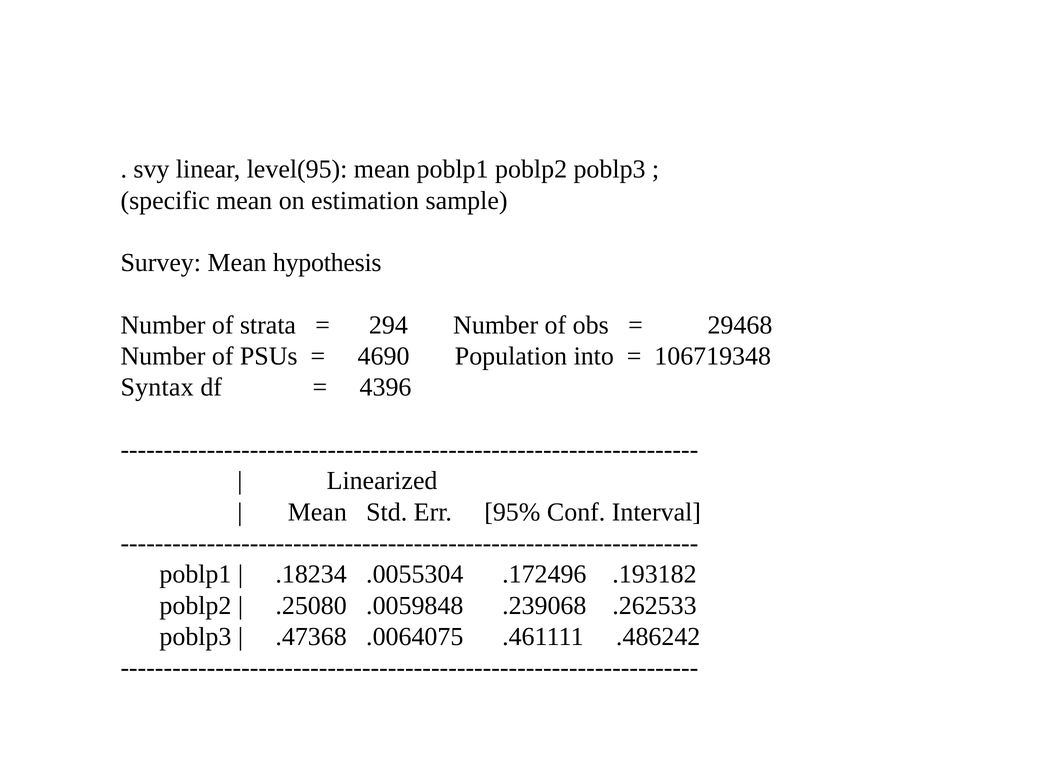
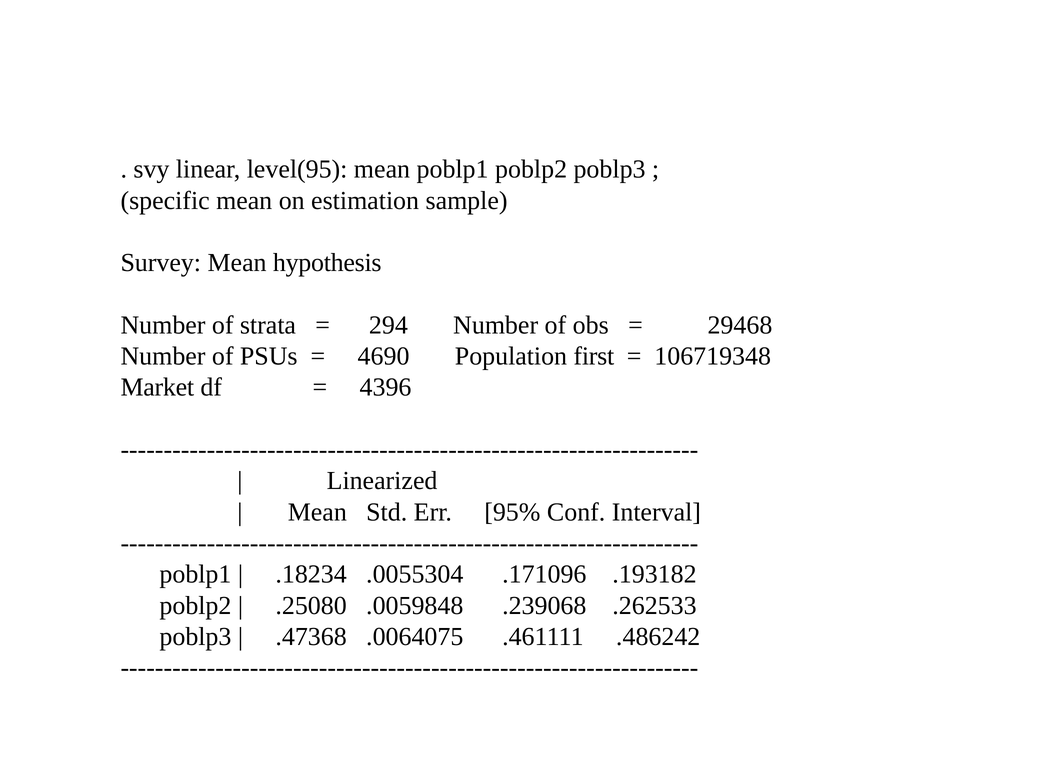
into: into -> first
Syntax: Syntax -> Market
.172496: .172496 -> .171096
